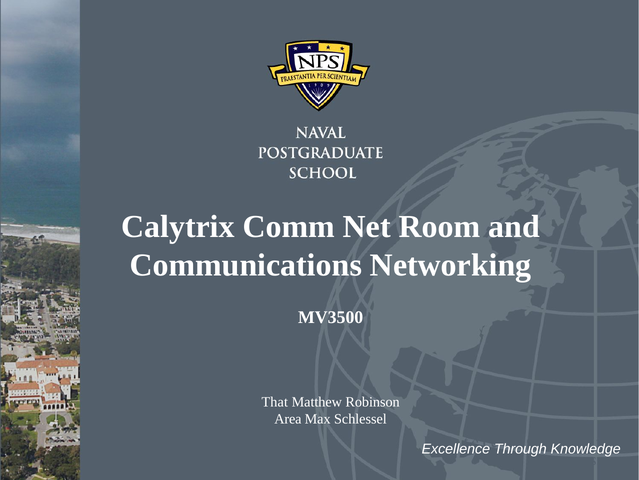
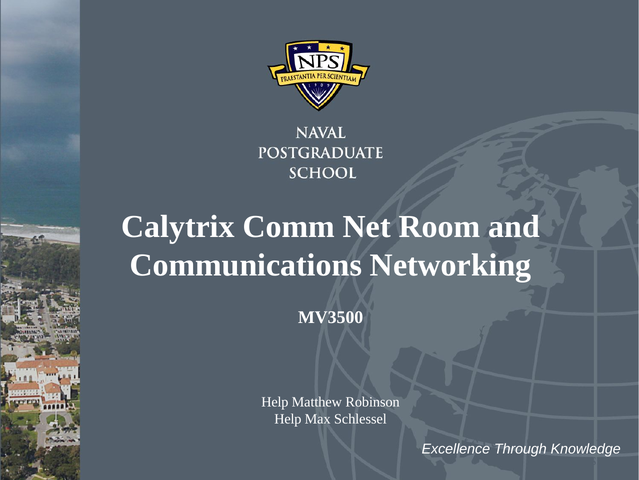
That at (275, 401): That -> Help
Area at (288, 418): Area -> Help
